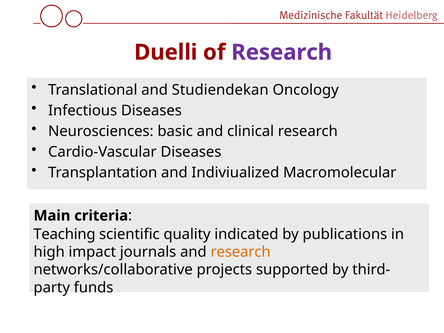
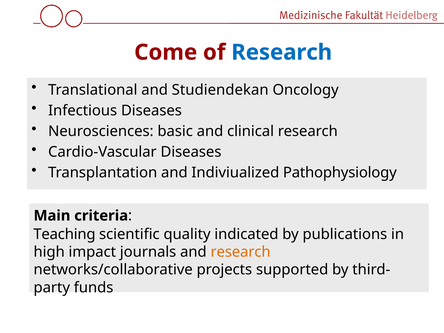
Duelli: Duelli -> Come
Research at (282, 52) colour: purple -> blue
Macromolecular: Macromolecular -> Pathophysiology
